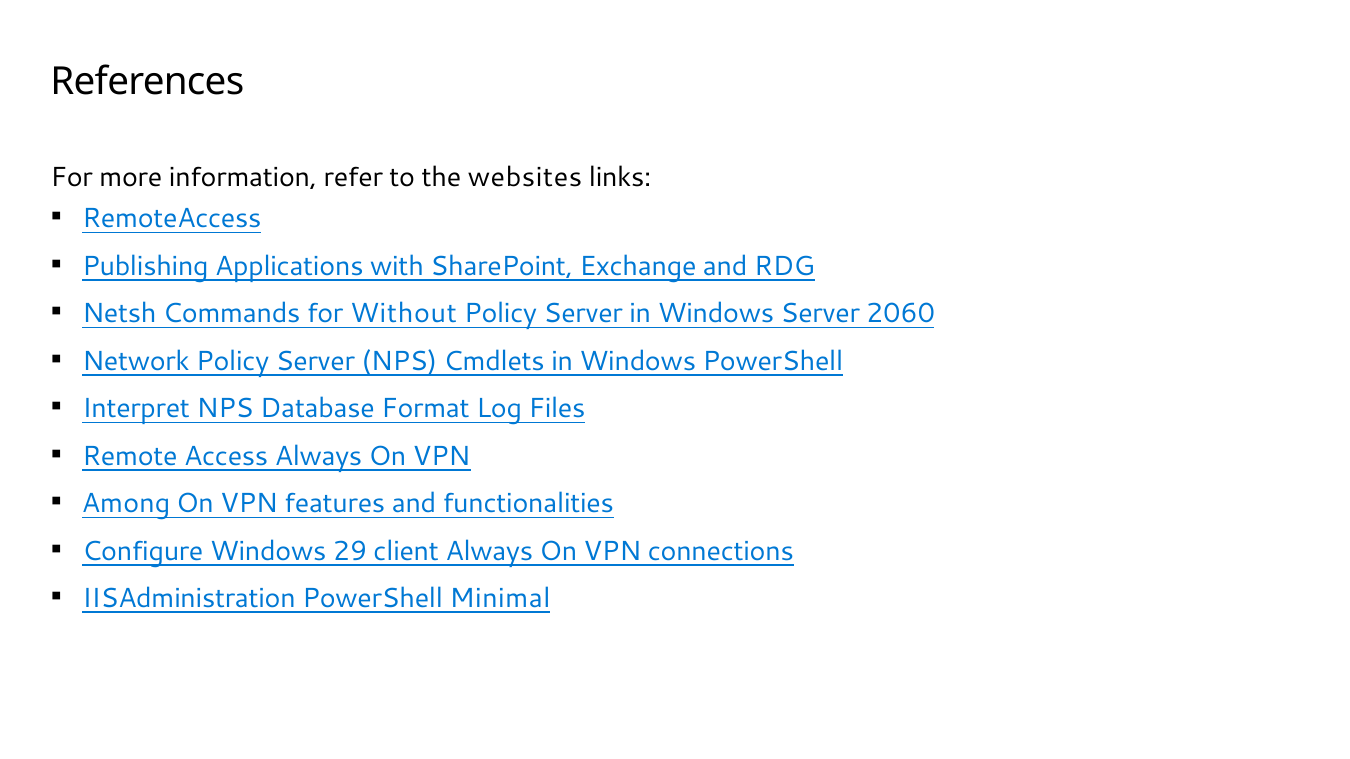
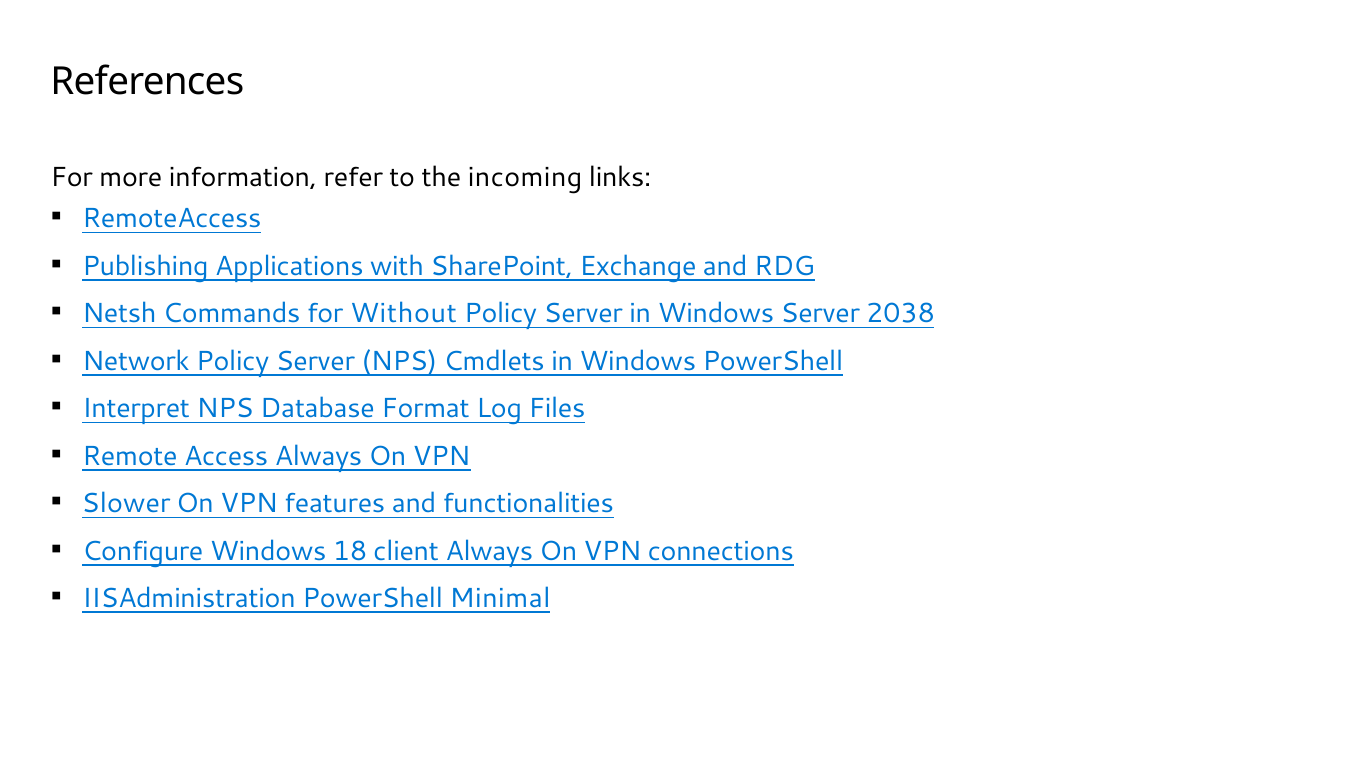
websites: websites -> incoming
2060: 2060 -> 2038
Among: Among -> Slower
29: 29 -> 18
